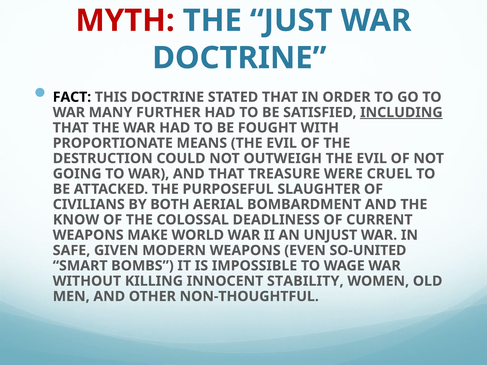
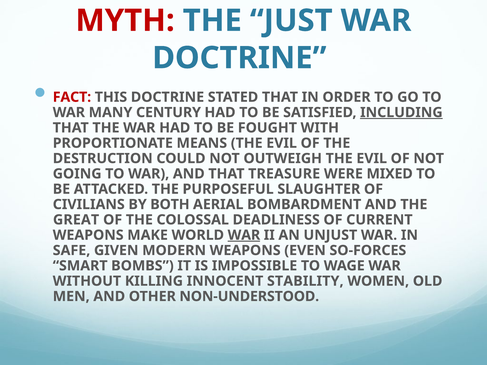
FACT colour: black -> red
FURTHER: FURTHER -> CENTURY
CRUEL: CRUEL -> MIXED
KNOW: KNOW -> GREAT
WAR at (244, 235) underline: none -> present
SO-UNITED: SO-UNITED -> SO-FORCES
NON-THOUGHTFUL: NON-THOUGHTFUL -> NON-UNDERSTOOD
